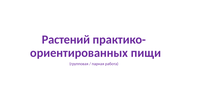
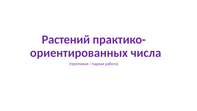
пищи: пищи -> числа
